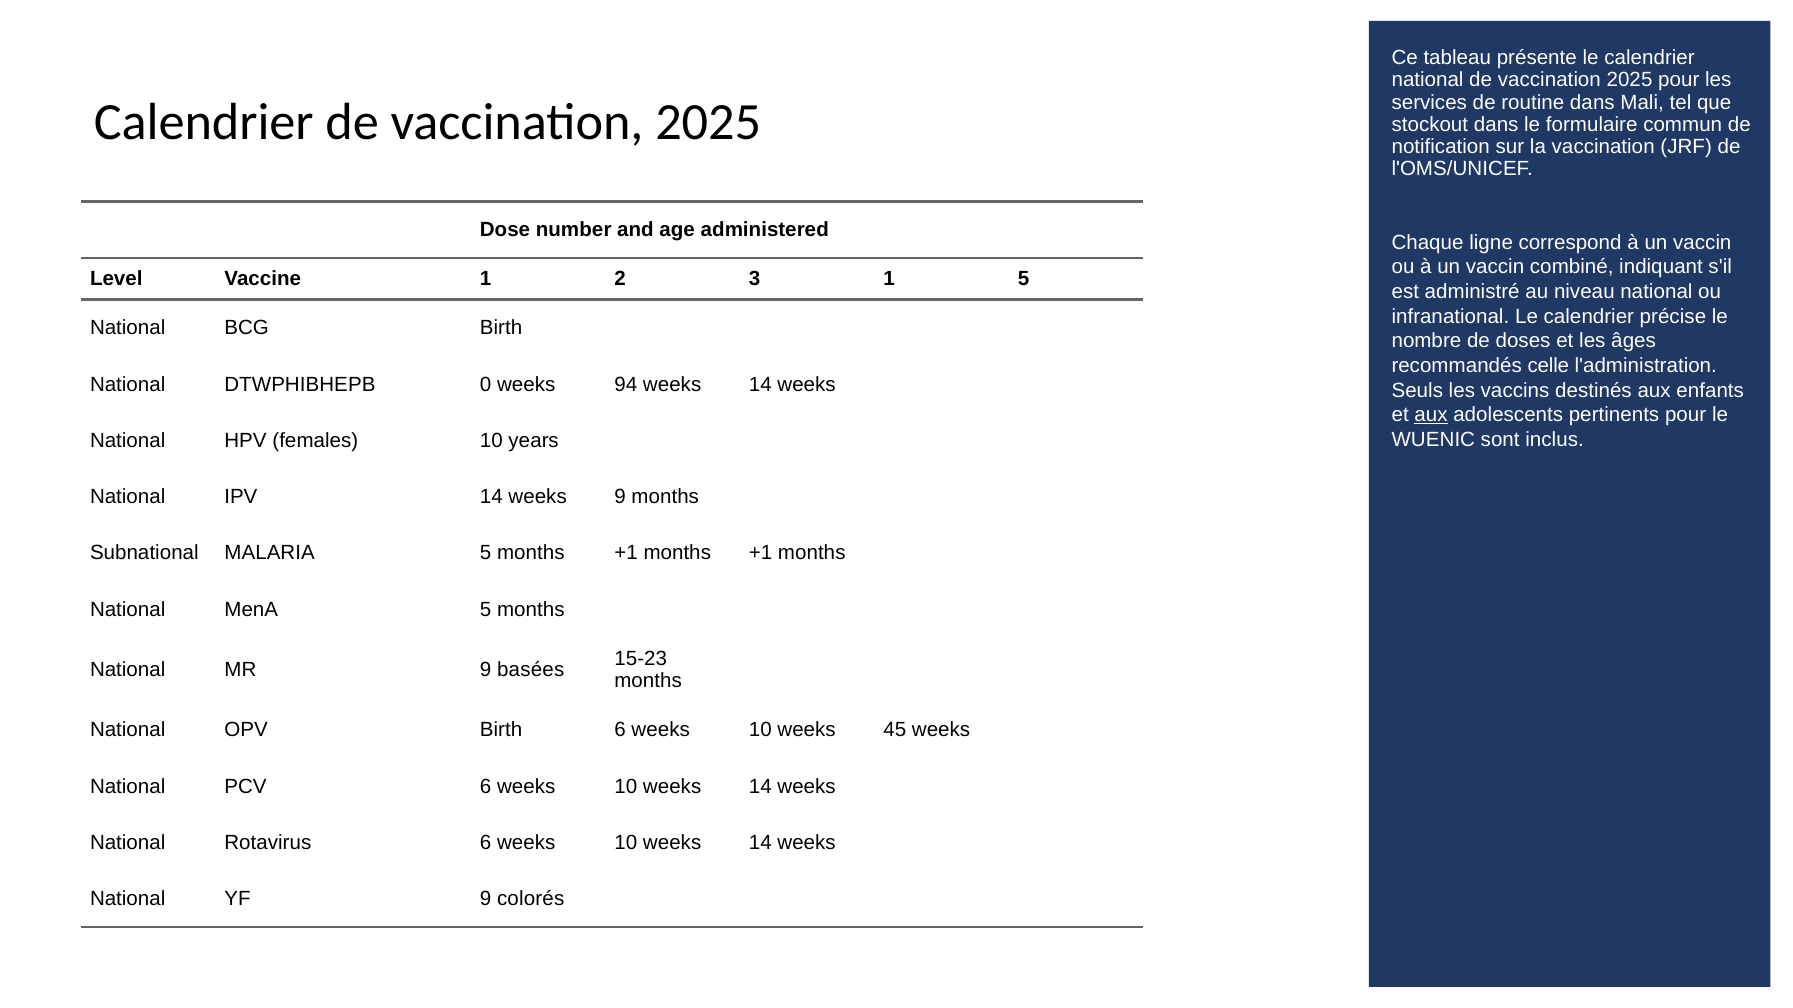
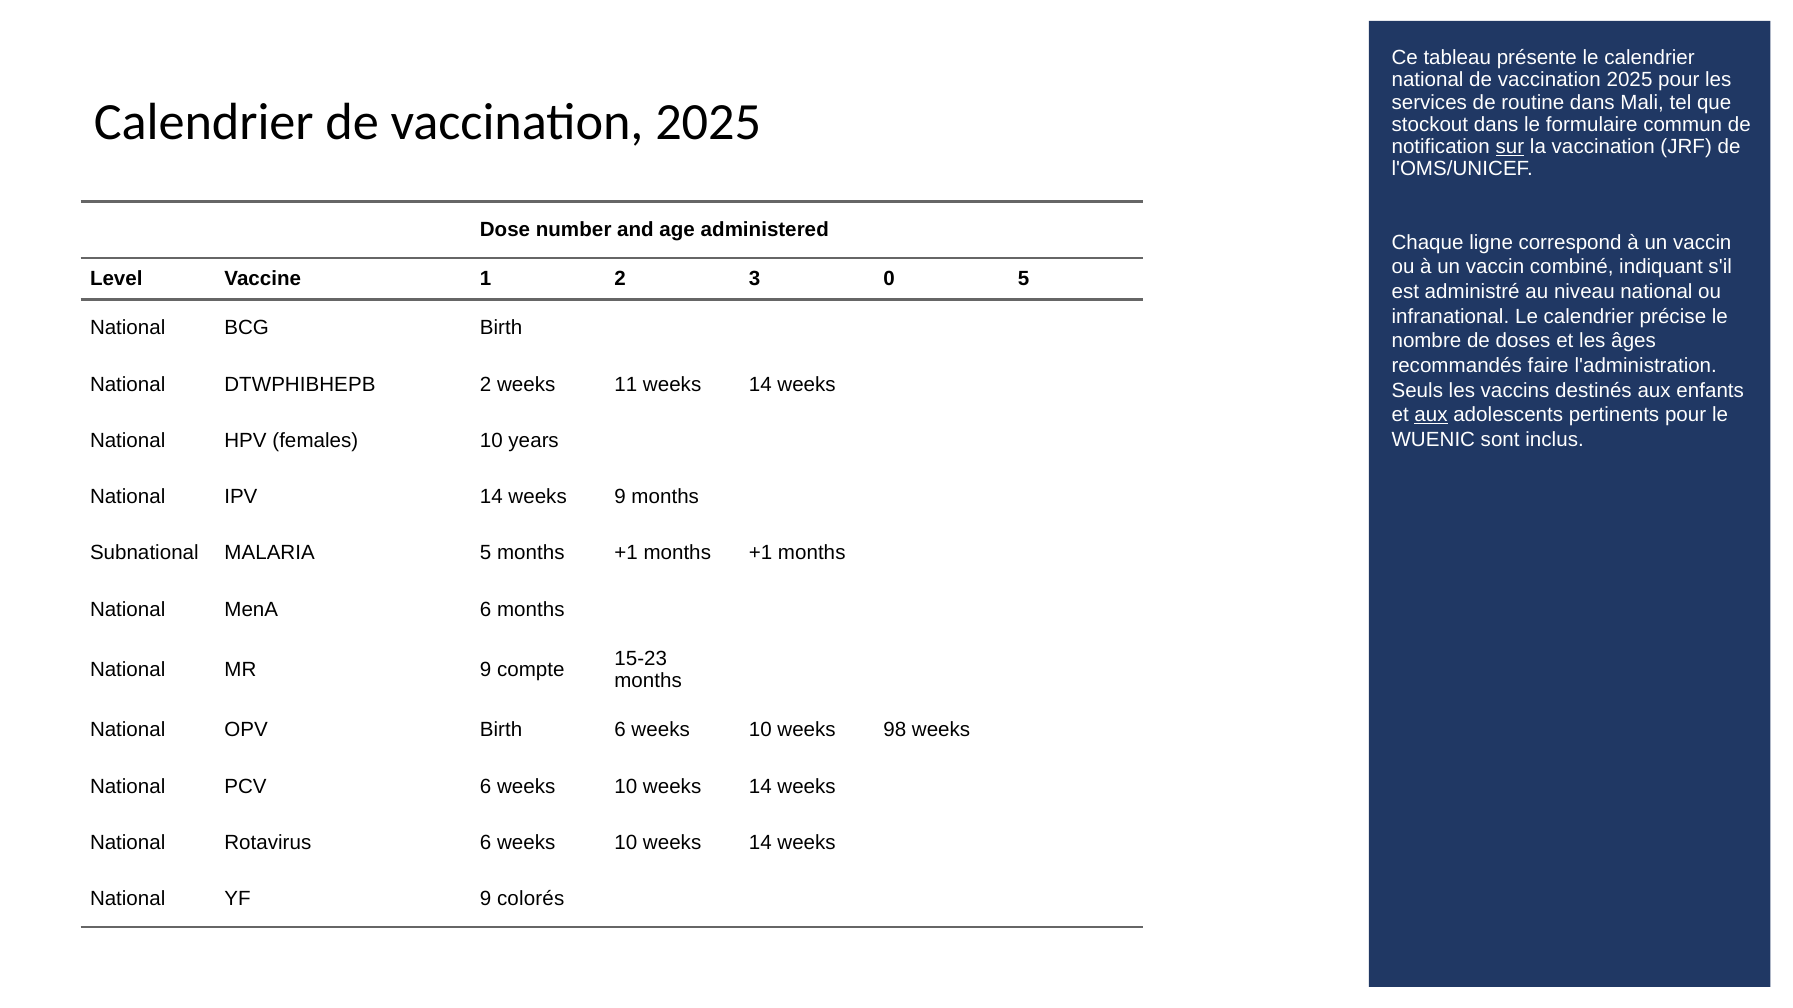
sur underline: none -> present
3 1: 1 -> 0
celle: celle -> faire
DTWPHIBHEPB 0: 0 -> 2
94: 94 -> 11
MenA 5: 5 -> 6
basées: basées -> compte
45: 45 -> 98
